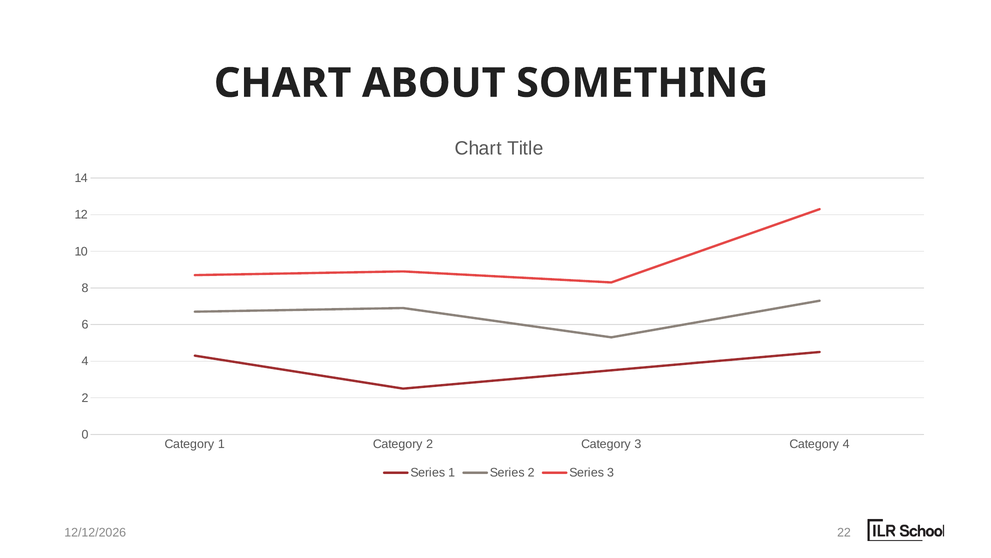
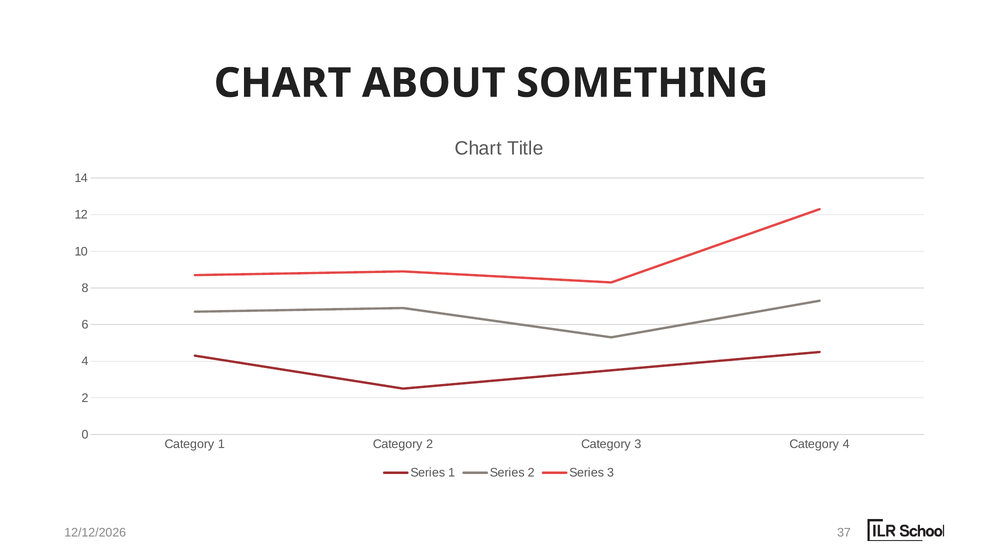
22: 22 -> 37
